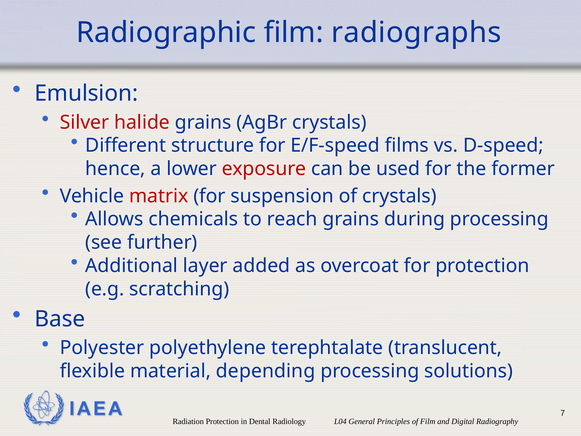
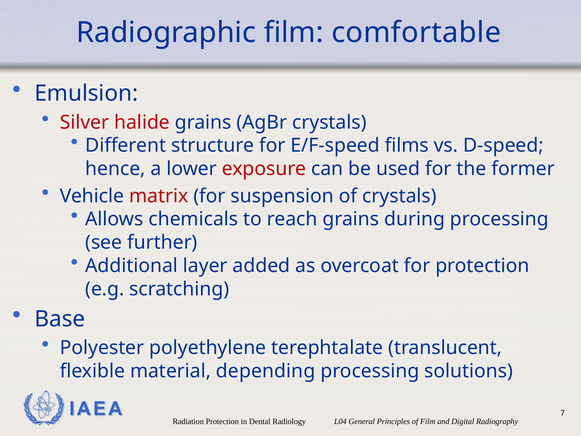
radiographs: radiographs -> comfortable
